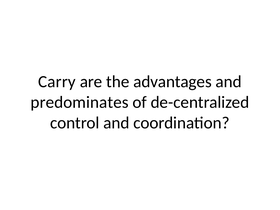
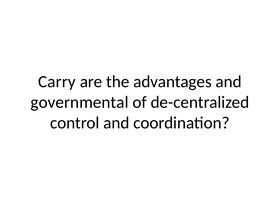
predominates: predominates -> governmental
